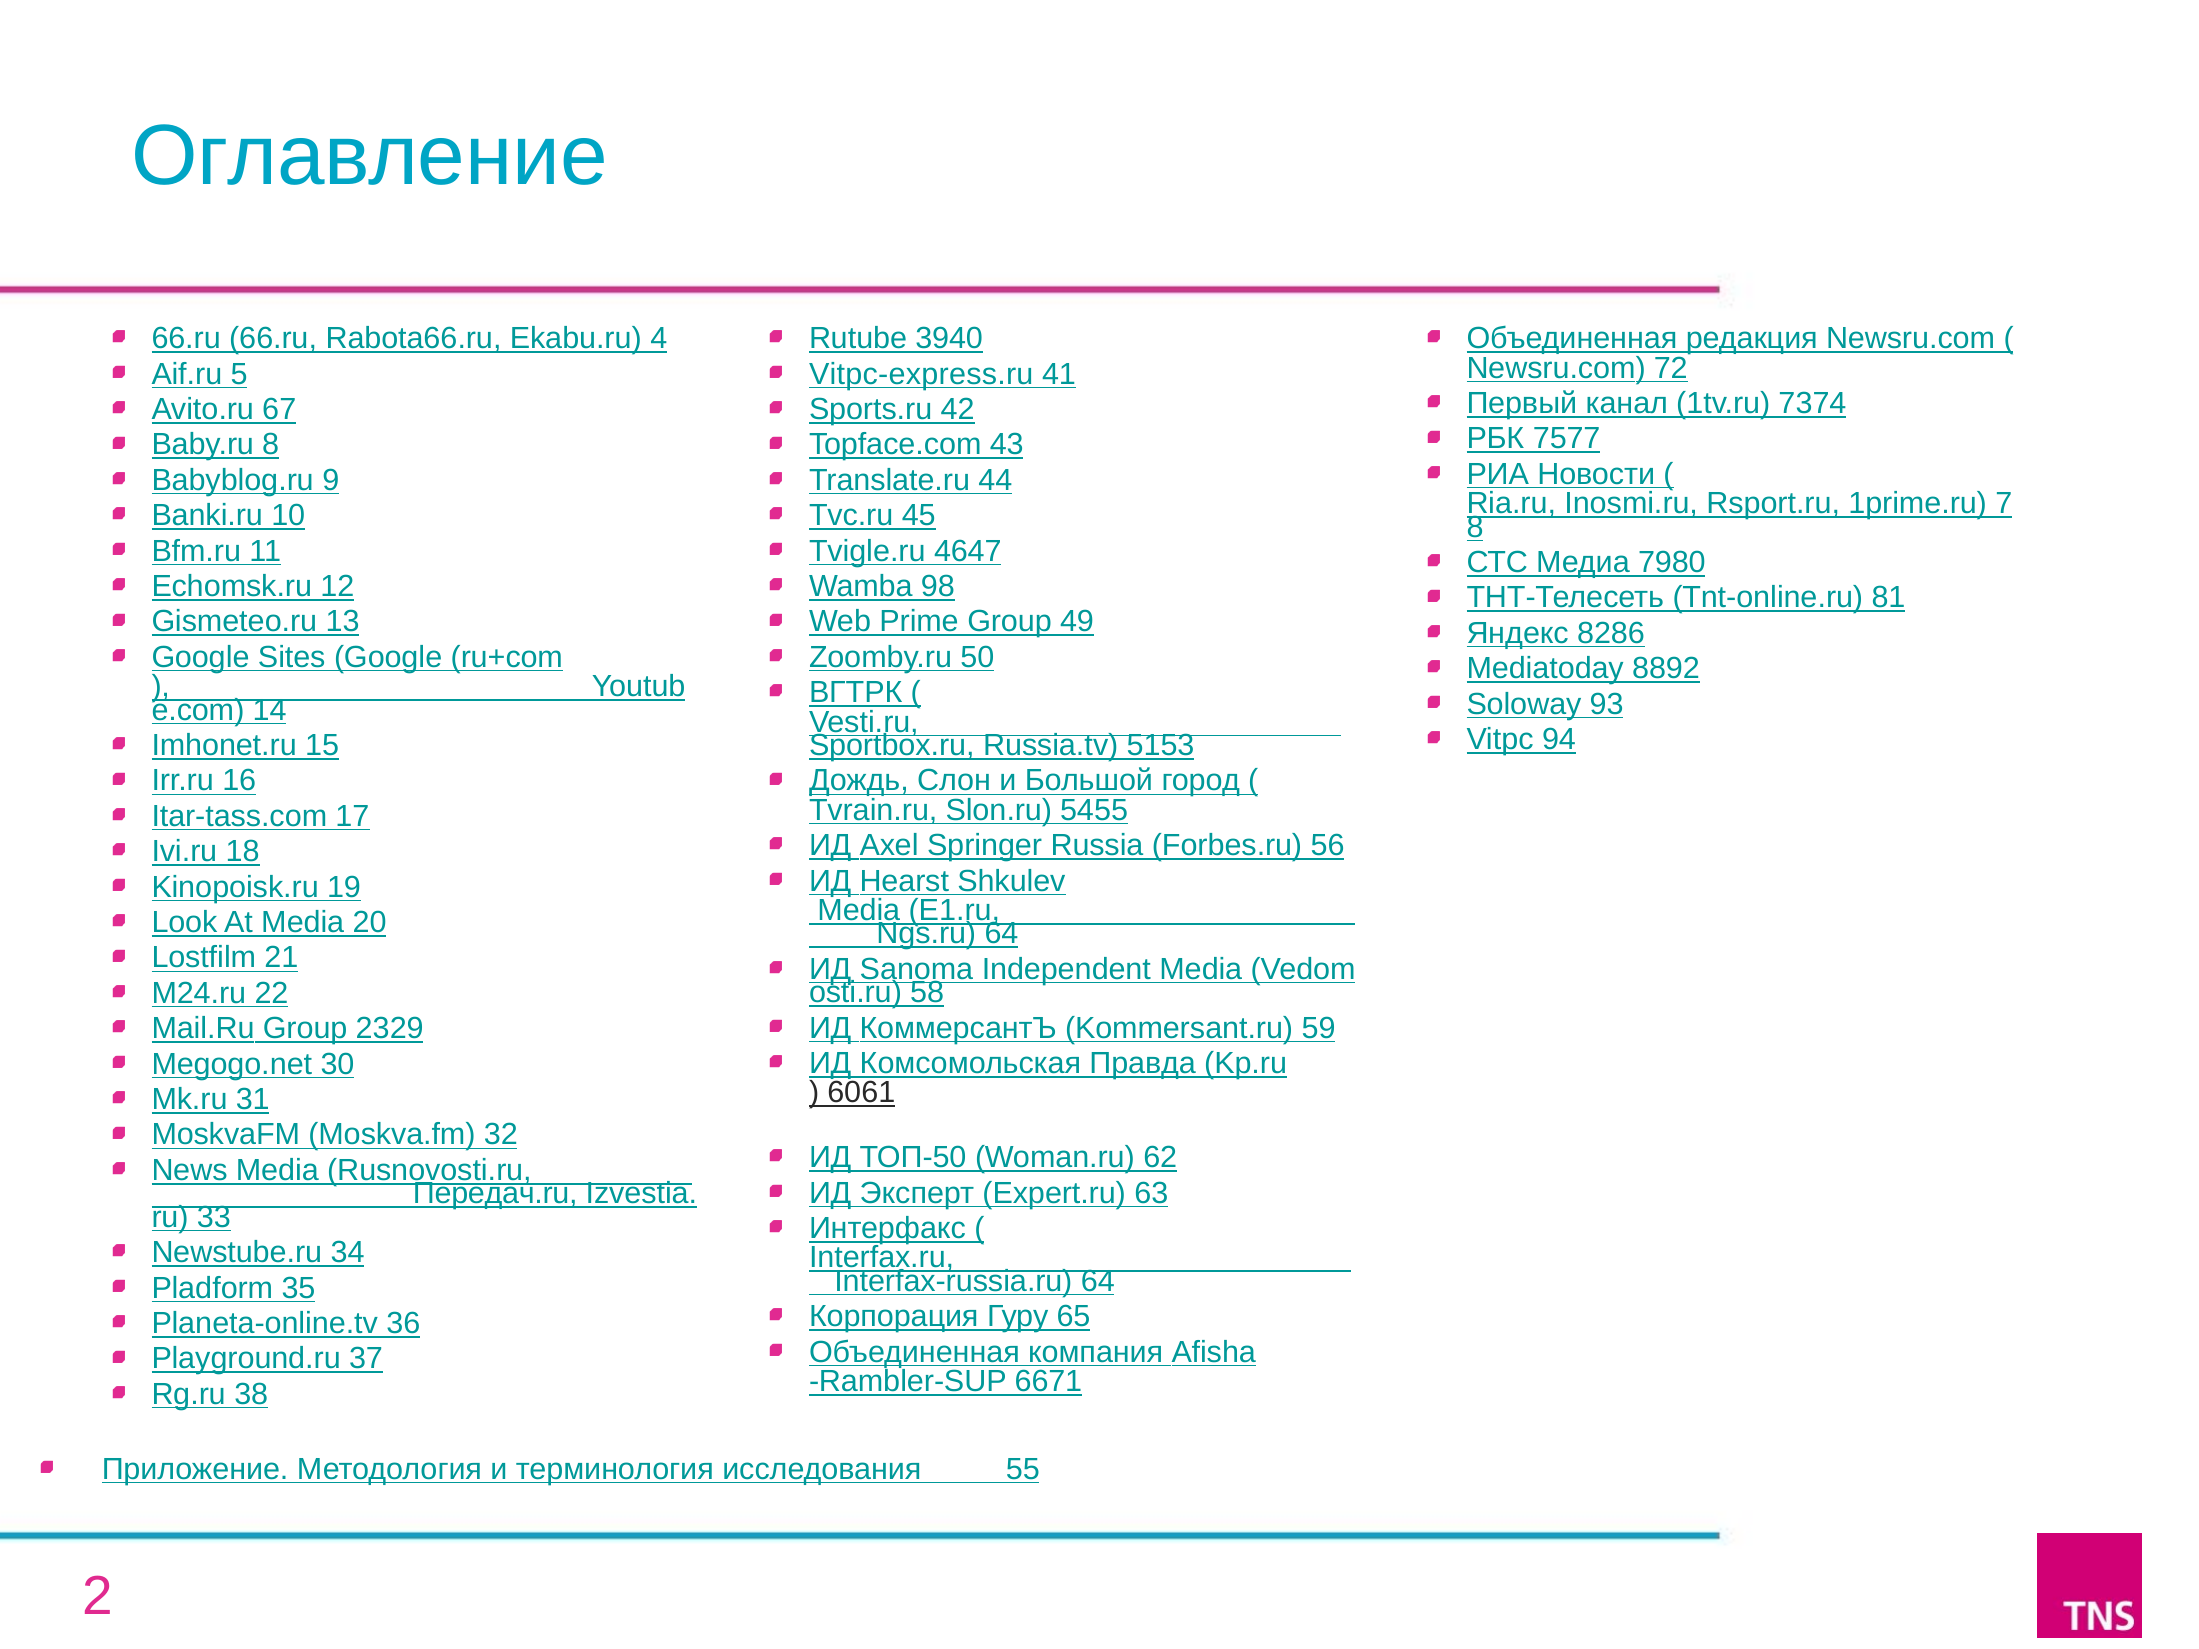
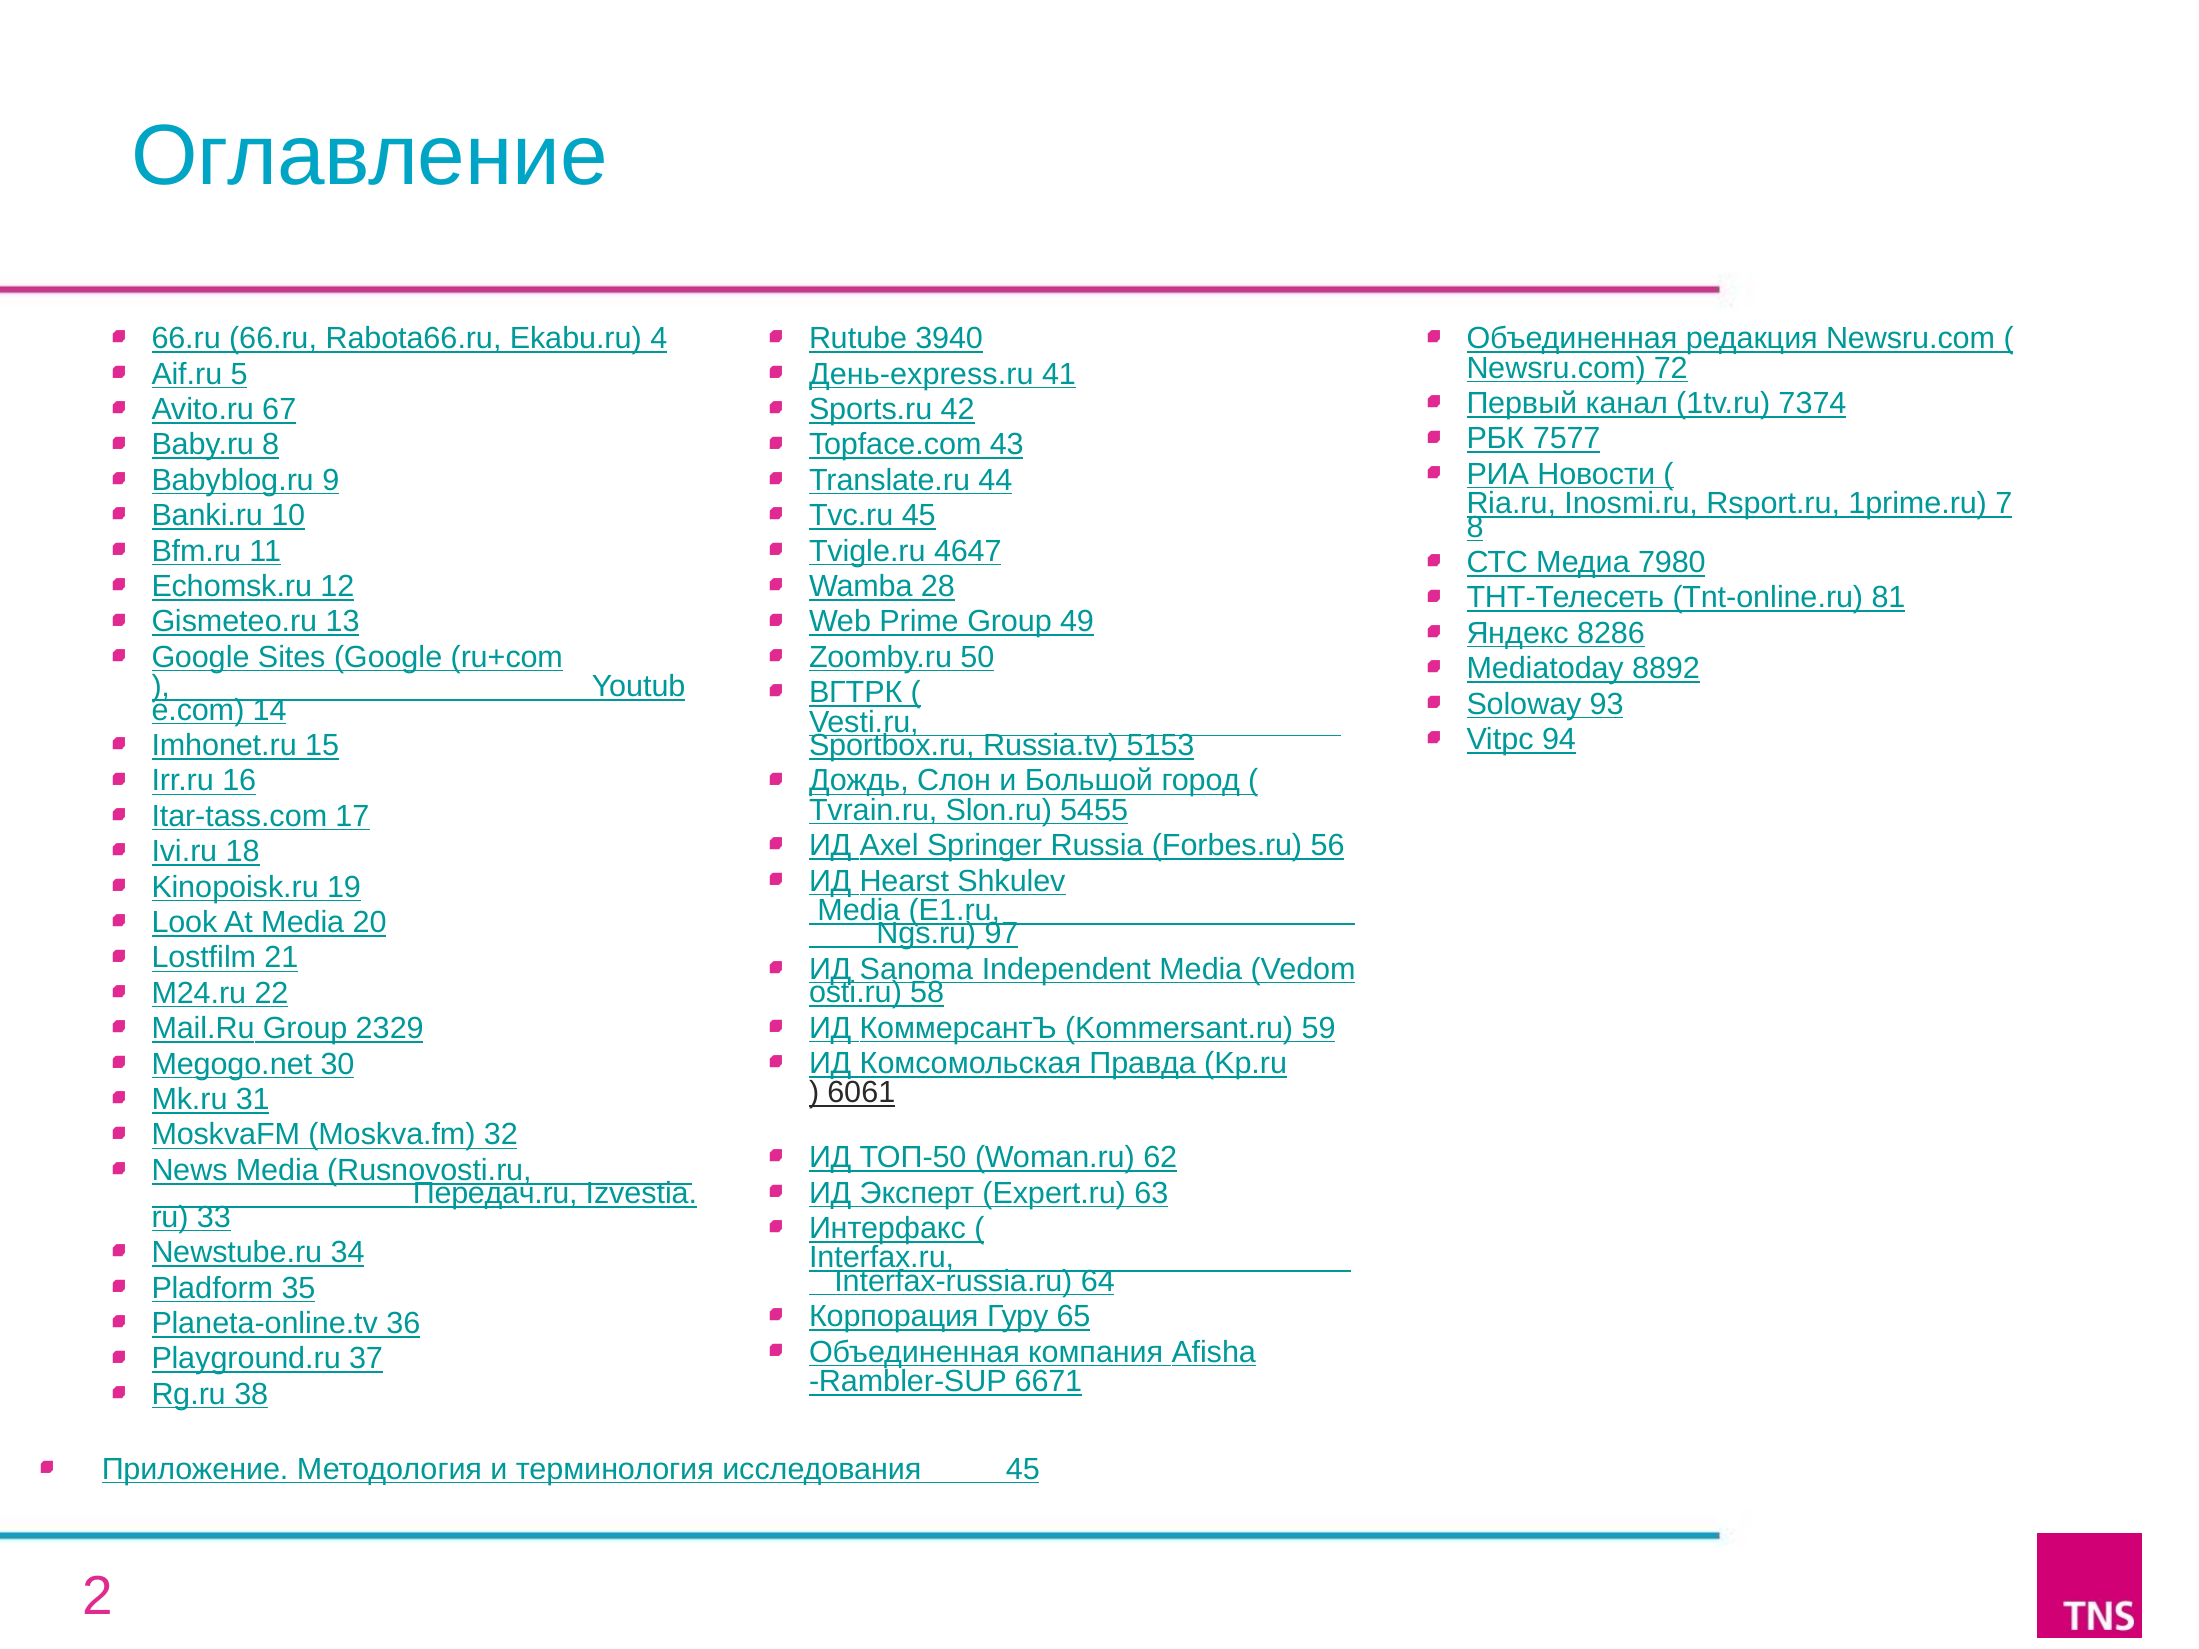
Vitpc-express.ru: Vitpc-express.ru -> День-express.ru
98: 98 -> 28
Ngs.ru 64: 64 -> 97
исследования 55: 55 -> 45
